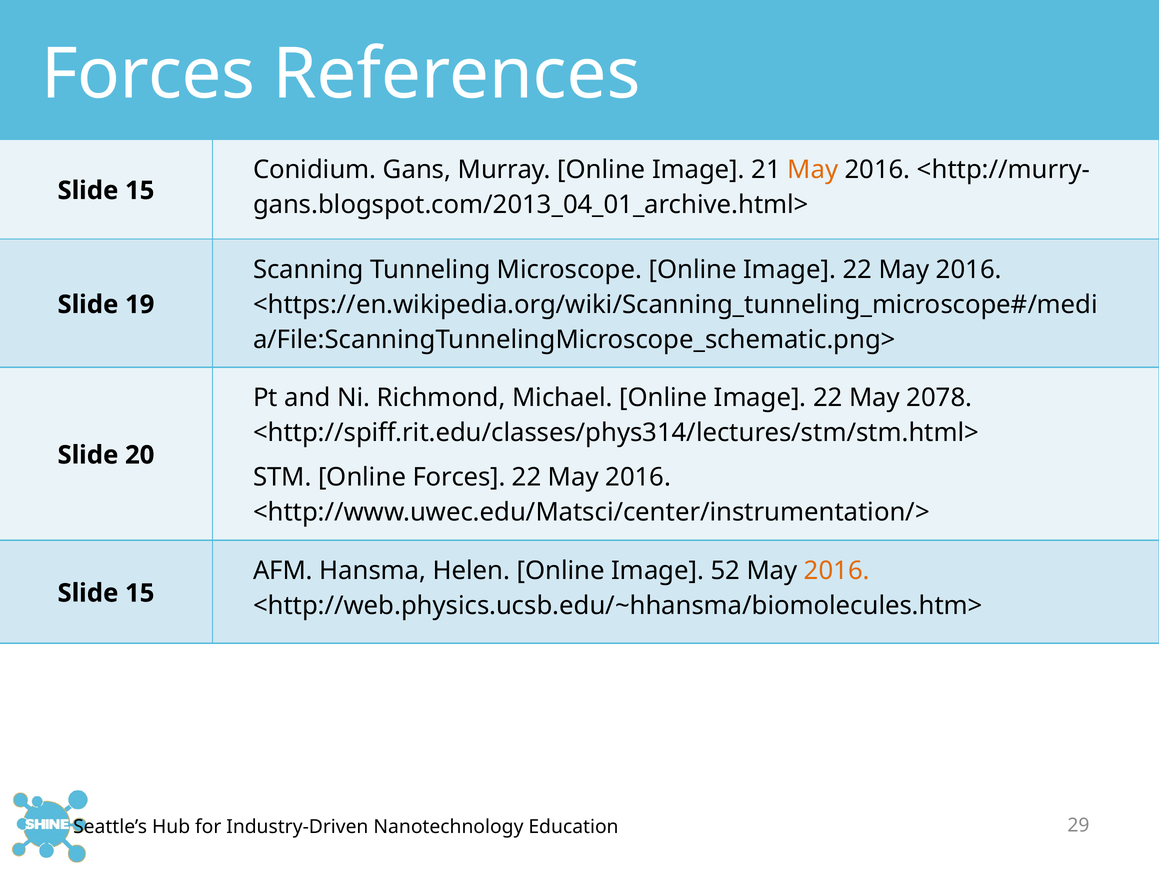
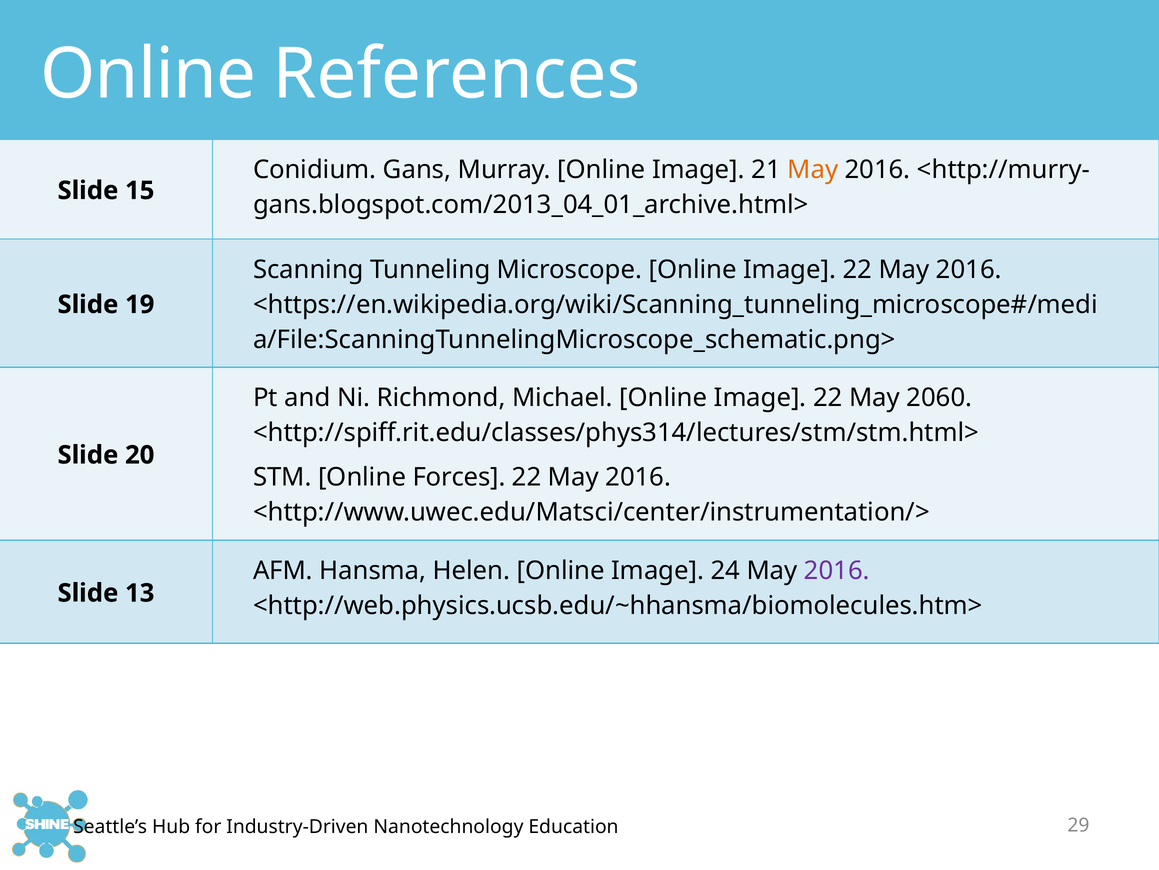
Forces at (148, 74): Forces -> Online
2078: 2078 -> 2060
52: 52 -> 24
2016 at (837, 570) colour: orange -> purple
15 at (140, 593): 15 -> 13
